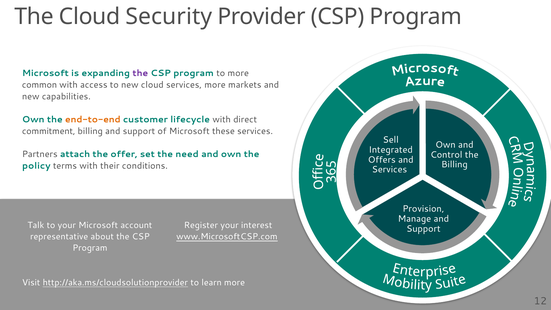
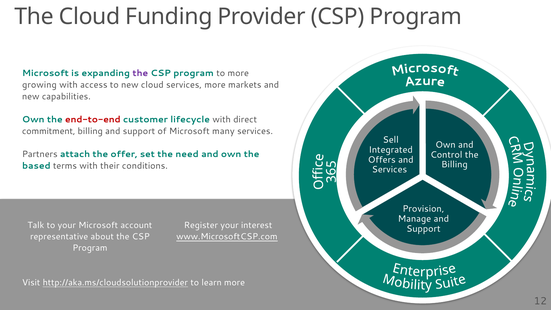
Security: Security -> Funding
common: common -> growing
end-to-end colour: orange -> red
these: these -> many
policy: policy -> based
